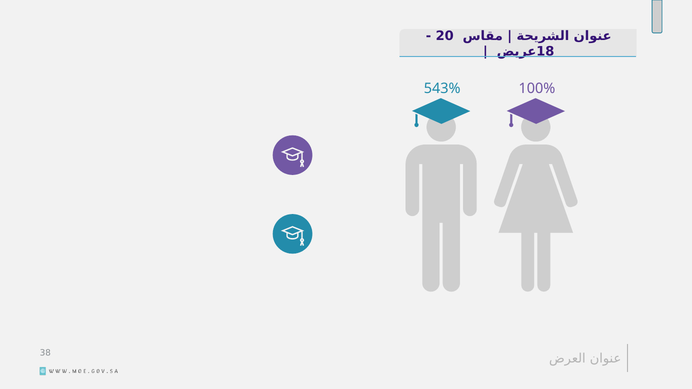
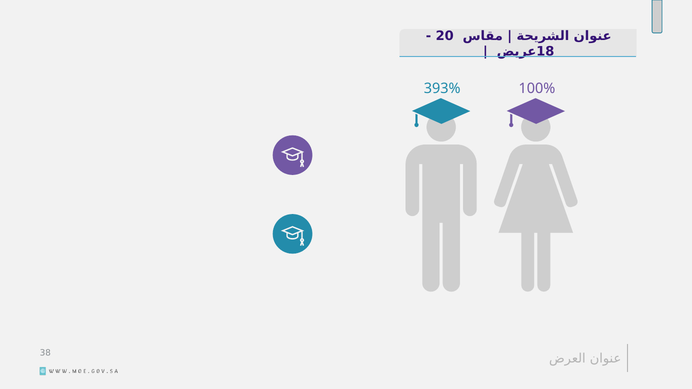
543%: 543% -> 393%
